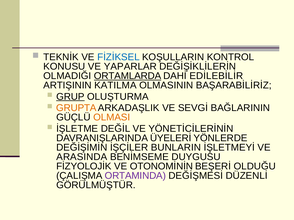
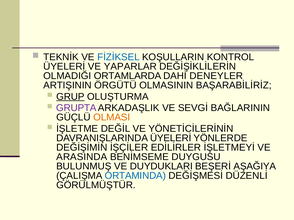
KONUSU at (64, 67): KONUSU -> ÜYELERİ
ORTAMLARDA underline: present -> none
EDİLEBİLİR: EDİLEBİLİR -> DENEYLER
KATILMA: KATILMA -> ÖRGÜTÜ
GRUPTA colour: orange -> purple
BUNLARIN: BUNLARIN -> EDİLİRLER
FİZYOLOJİK: FİZYOLOJİK -> BULUNMUŞ
OTONOMİNİN: OTONOMİNİN -> DUYDUKLARI
OLDUĞU: OLDUĞU -> AŞAĞIYA
ORTAMINDA colour: purple -> blue
